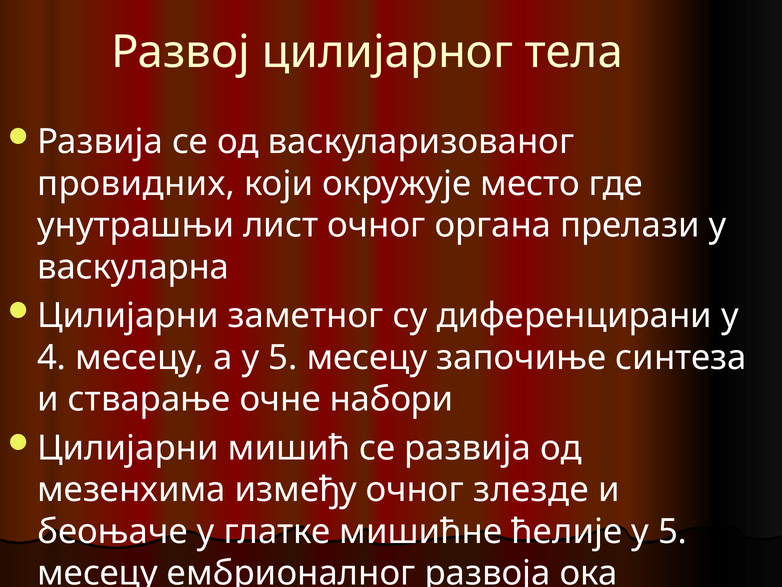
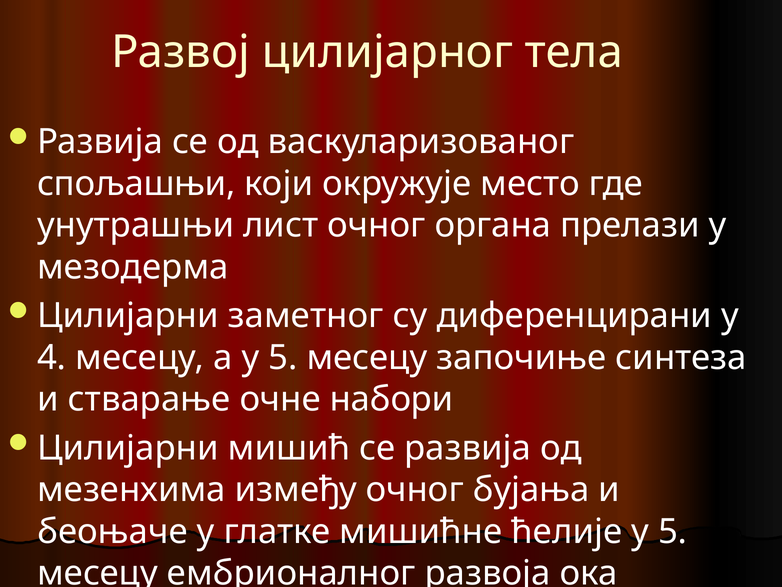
провидних: провидних -> спољашњи
васкуларна: васкуларна -> мезодерма
злезде: злезде -> бујања
